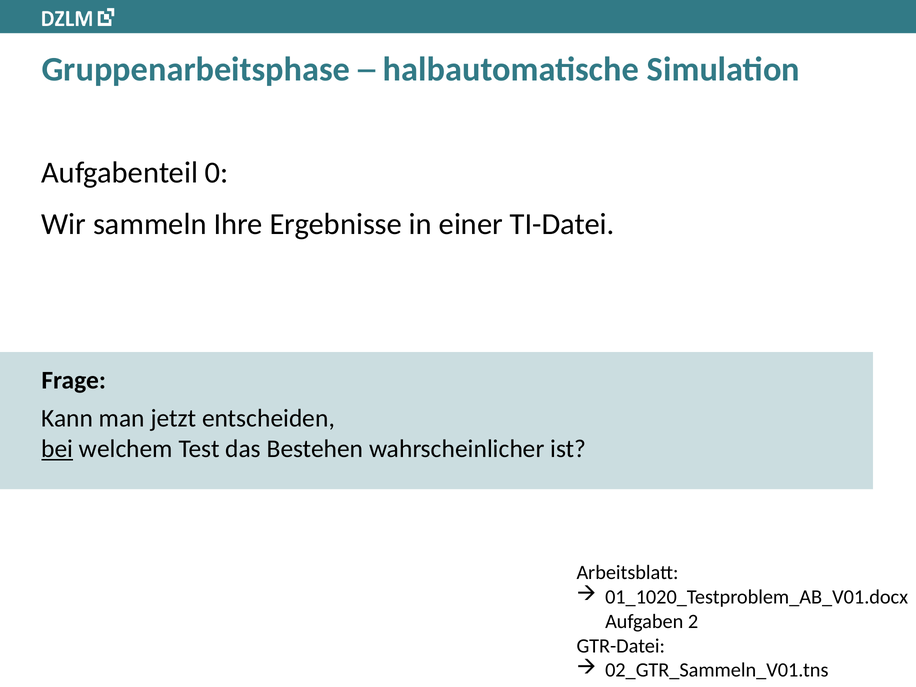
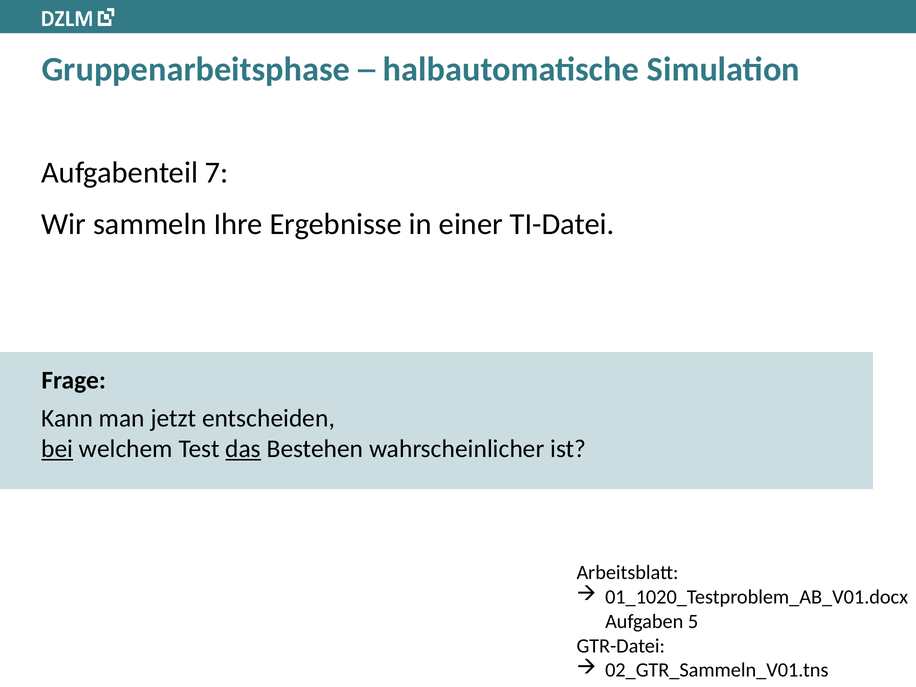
0: 0 -> 7
das underline: none -> present
2: 2 -> 5
